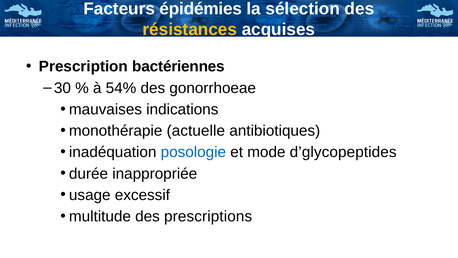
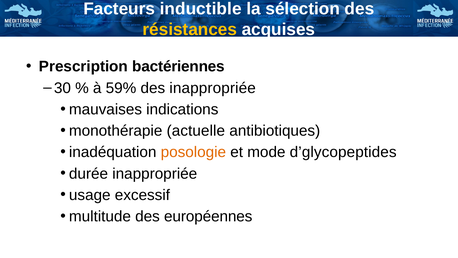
épidémies: épidémies -> inductible
54%: 54% -> 59%
des gonorrhoeae: gonorrhoeae -> inappropriée
posologie colour: blue -> orange
prescriptions: prescriptions -> européennes
